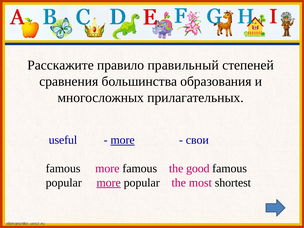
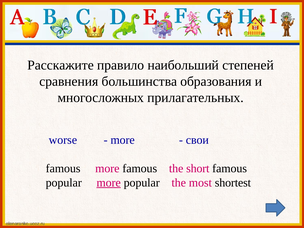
правильный: правильный -> наибольший
useful: useful -> worse
more at (123, 140) underline: present -> none
good: good -> short
